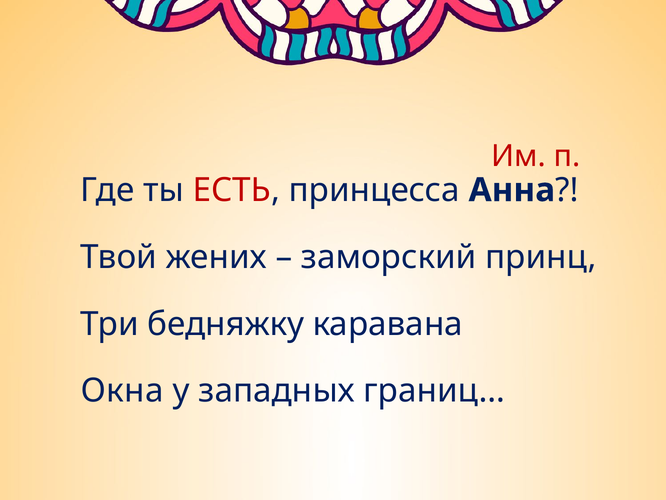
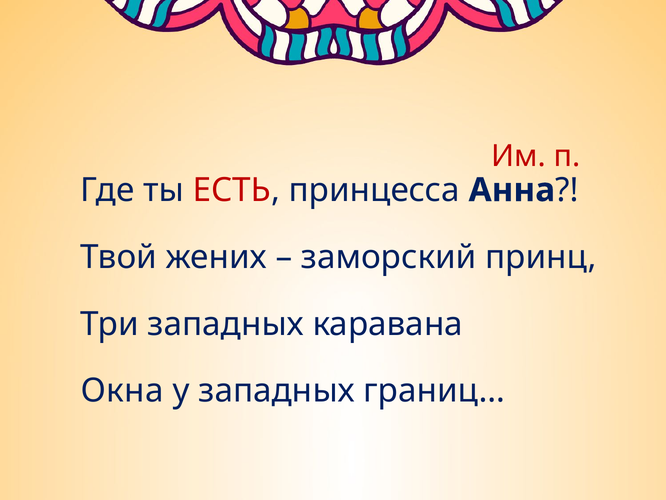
Три бедняжку: бедняжку -> западных
